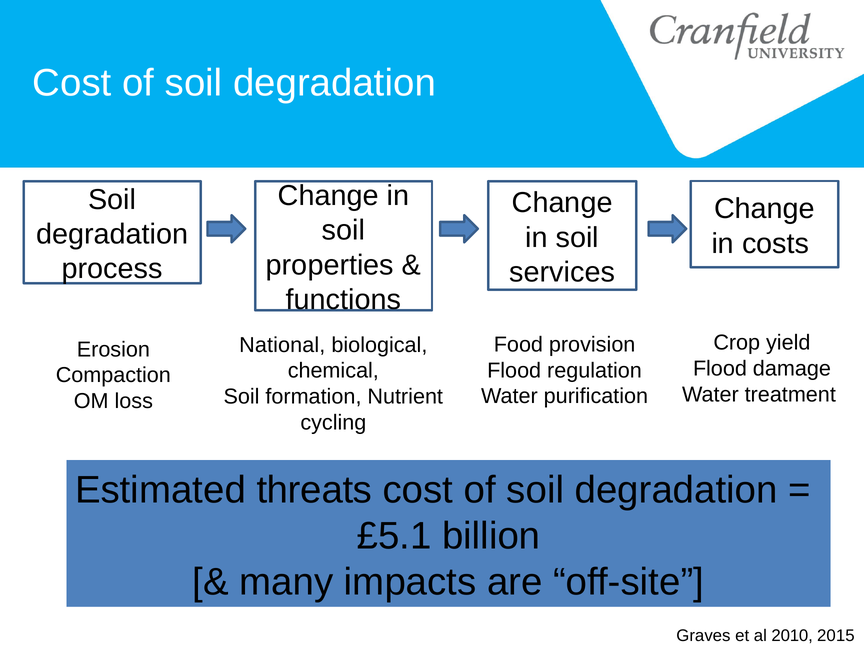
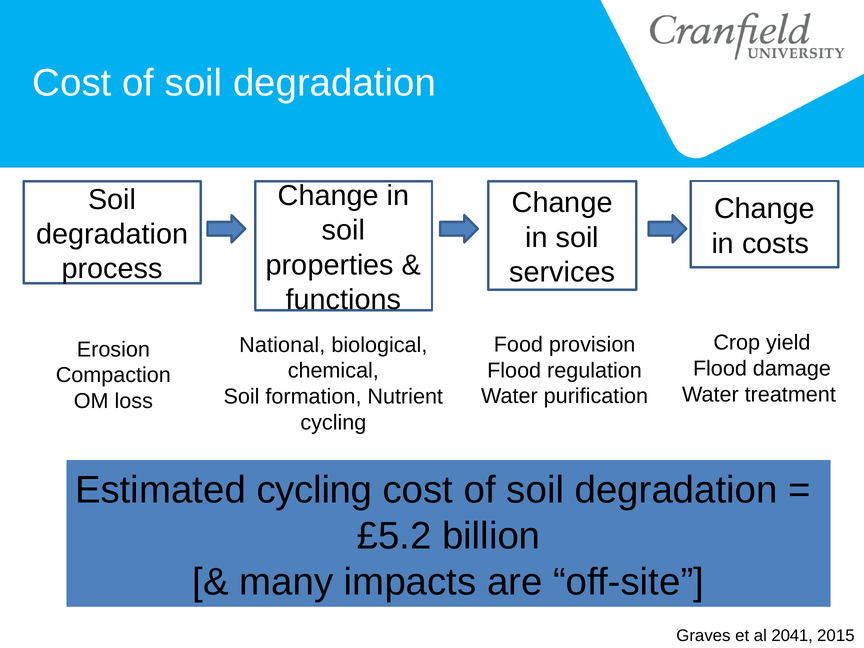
Estimated threats: threats -> cycling
£5.1: £5.1 -> £5.2
2010: 2010 -> 2041
